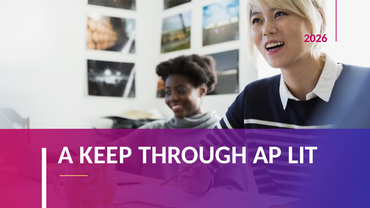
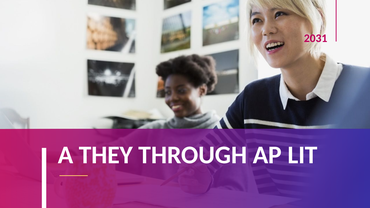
2026: 2026 -> 2031
KEEP: KEEP -> THEY
